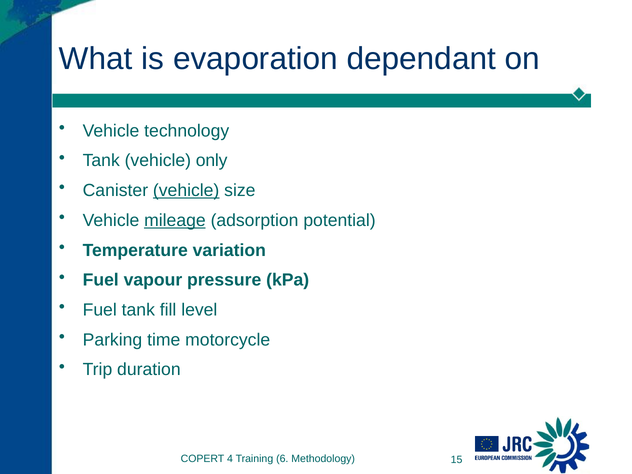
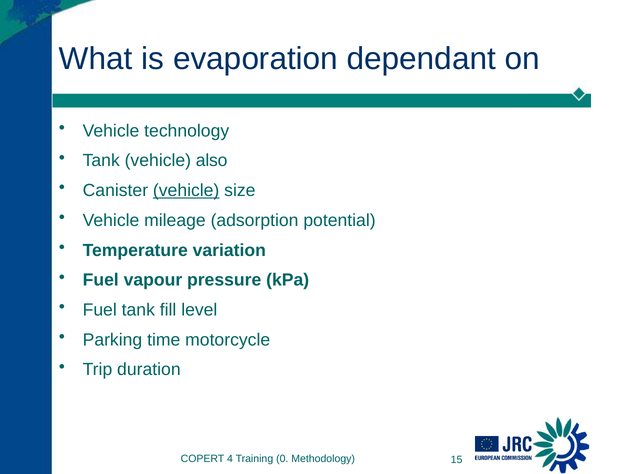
only: only -> also
mileage underline: present -> none
6: 6 -> 0
